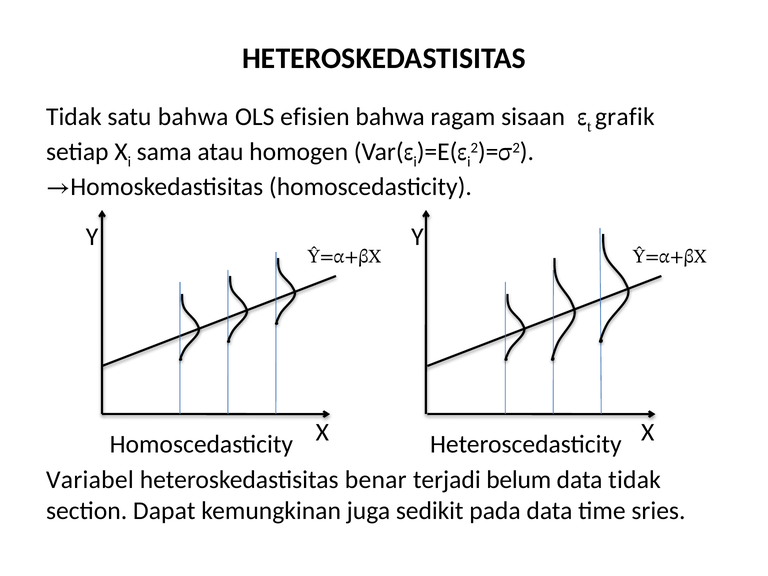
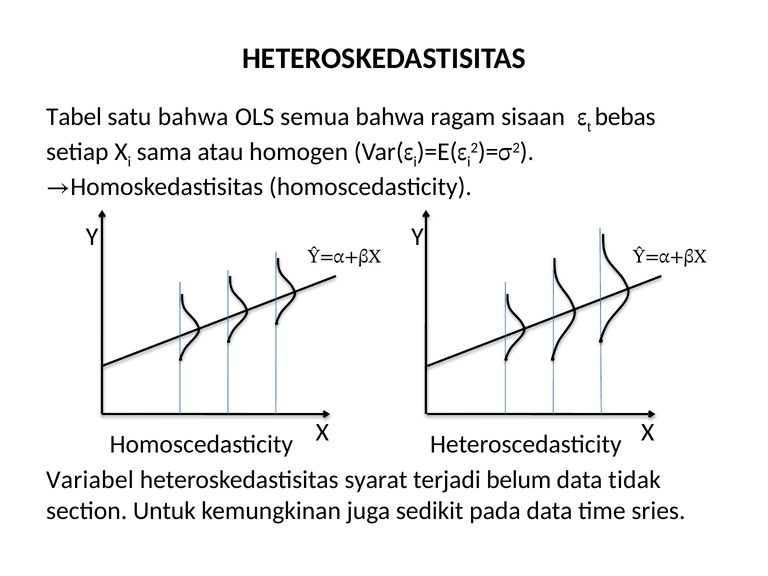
Tidak at (74, 117): Tidak -> Tabel
efisien: efisien -> semua
grafik: grafik -> bebas
benar: benar -> syarat
Dapat: Dapat -> Untuk
